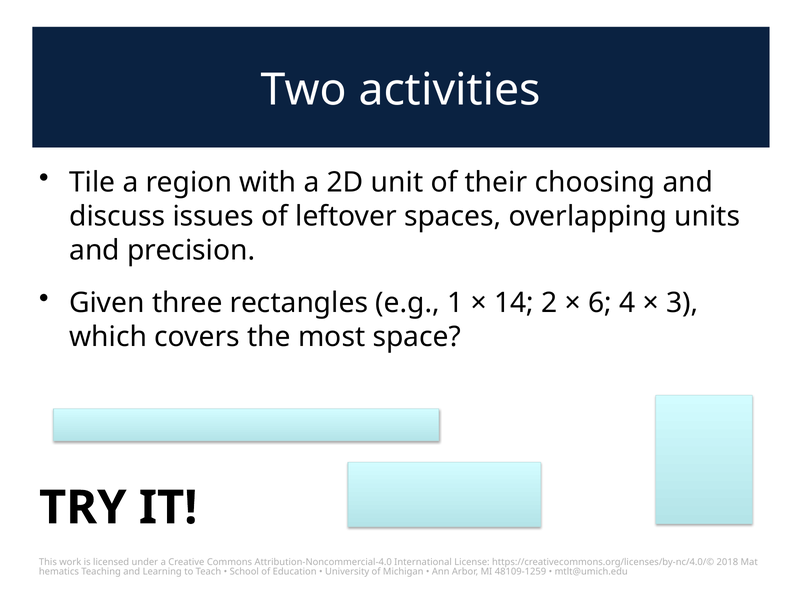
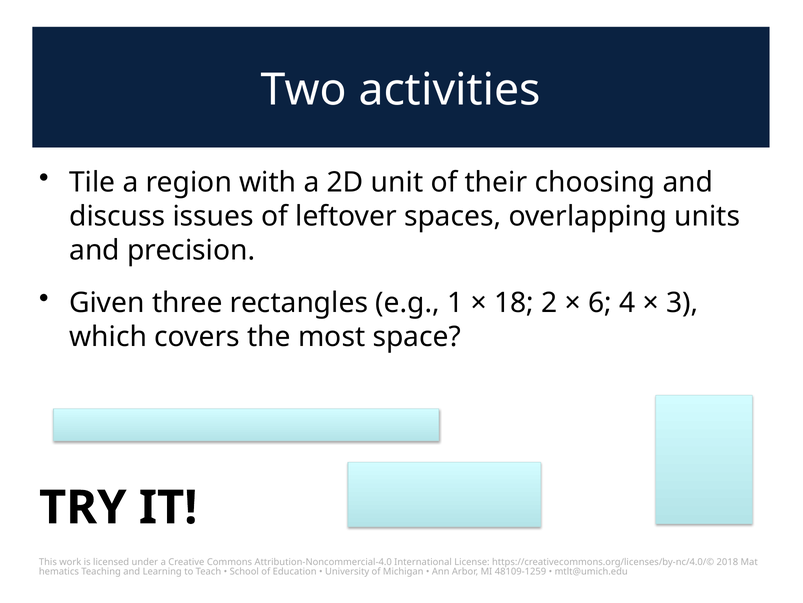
14: 14 -> 18
